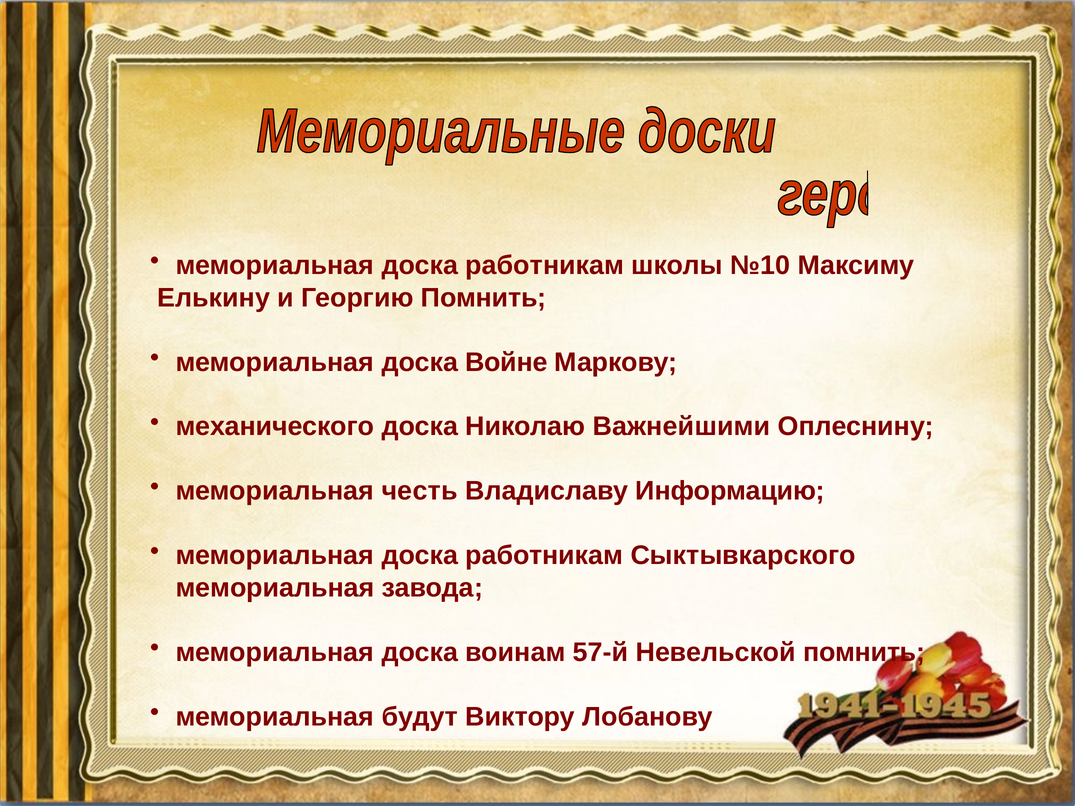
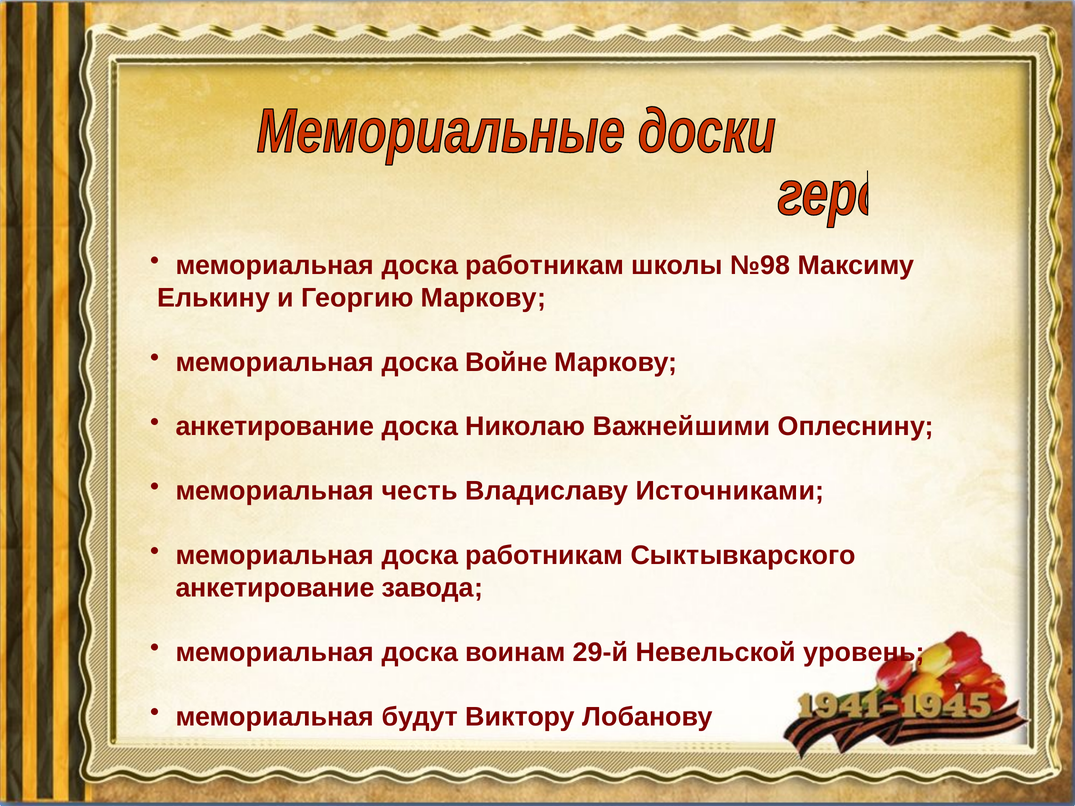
№10: №10 -> №98
Георгию Помнить: Помнить -> Маркову
механического at (275, 427): механического -> анкетирование
Информацию: Информацию -> Источниками
мемориальная at (275, 588): мемориальная -> анкетирование
57-й: 57-й -> 29-й
Невельской помнить: помнить -> уровень
